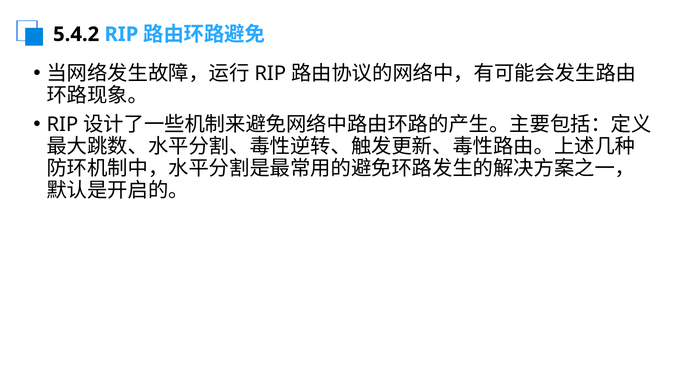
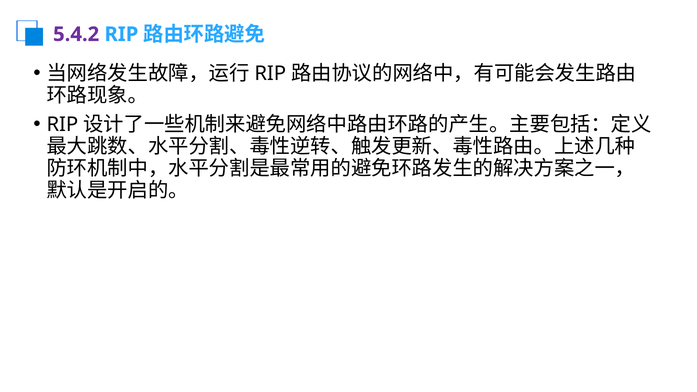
5.4.2 colour: black -> purple
